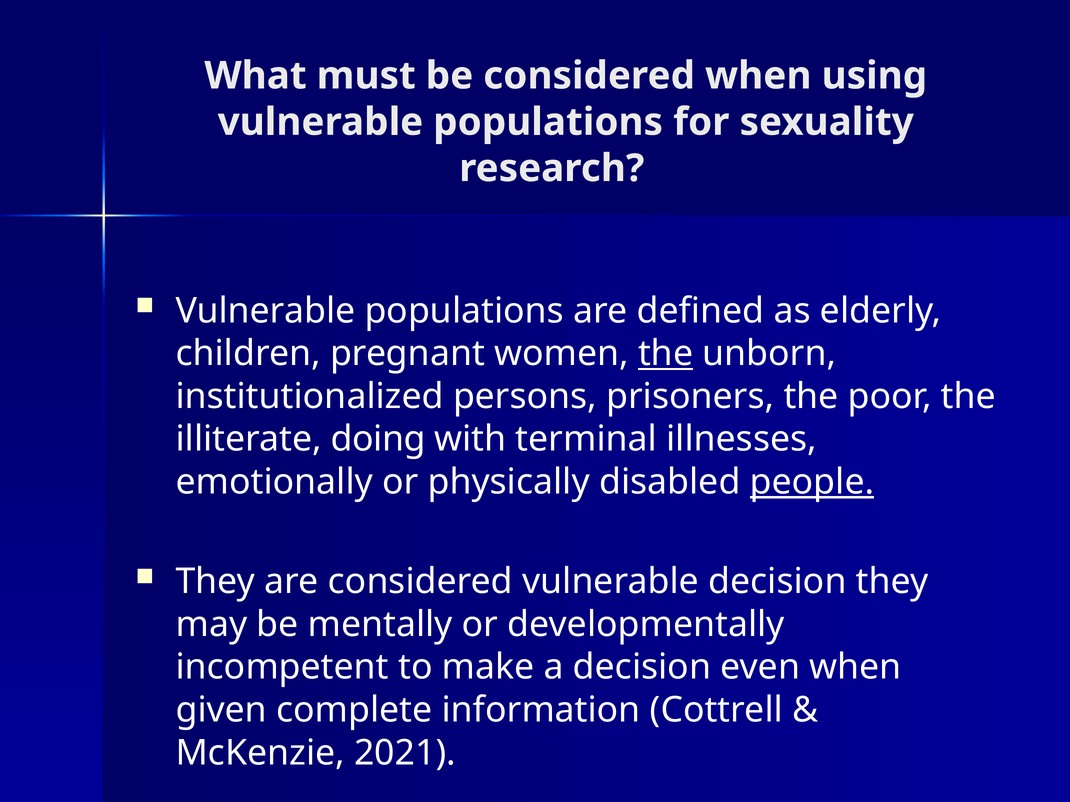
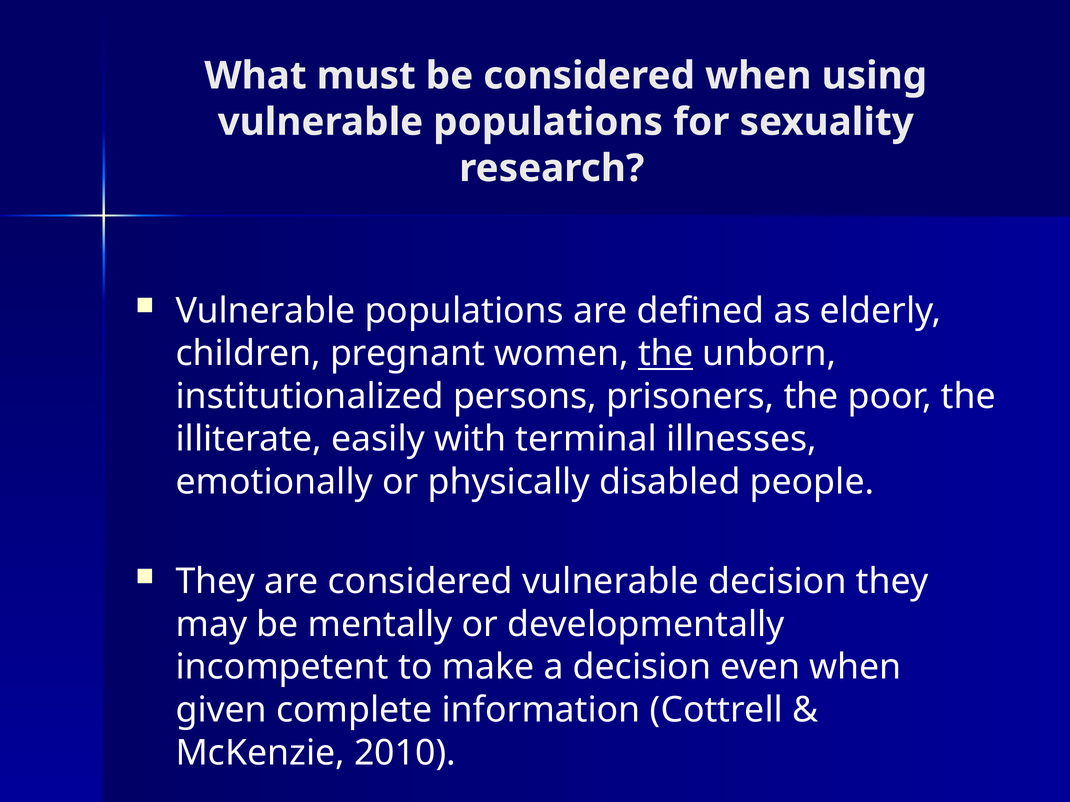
doing: doing -> easily
people underline: present -> none
2021: 2021 -> 2010
